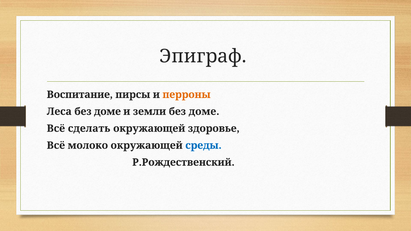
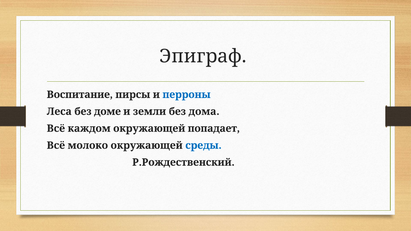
перроны colour: orange -> blue
земли без доме: доме -> дома
сделать: сделать -> каждом
здоровье: здоровье -> попадает
